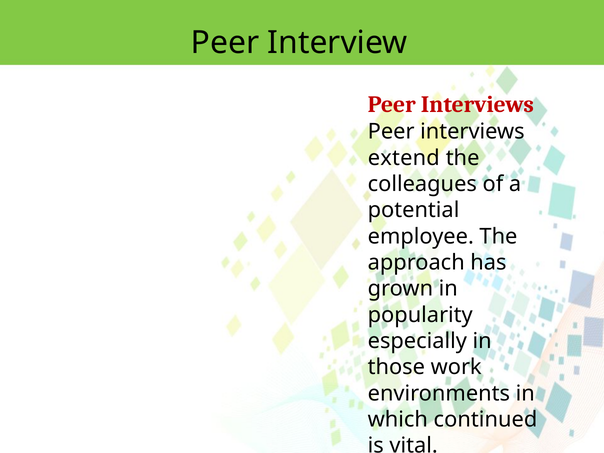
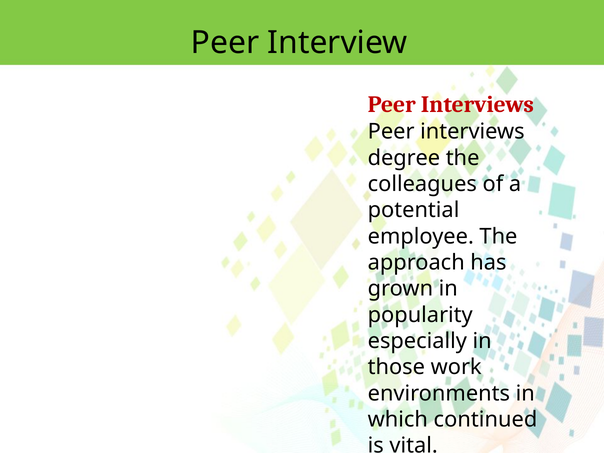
extend: extend -> degree
